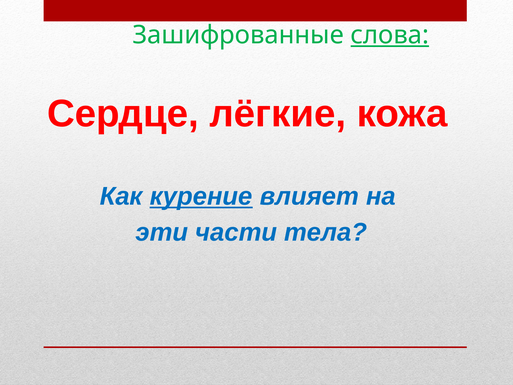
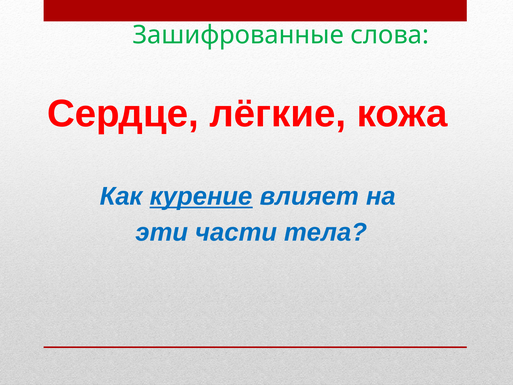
слова underline: present -> none
